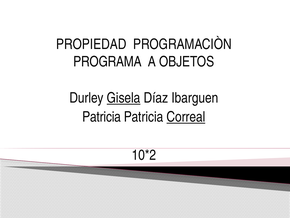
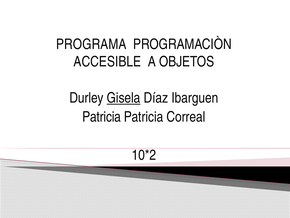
PROPIEDAD: PROPIEDAD -> PROGRAMA
PROGRAMA: PROGRAMA -> ACCESIBLE
Correal underline: present -> none
